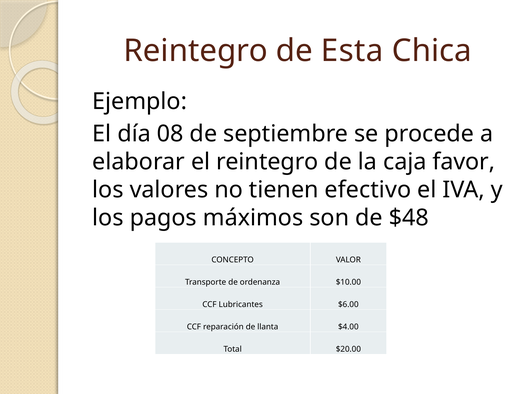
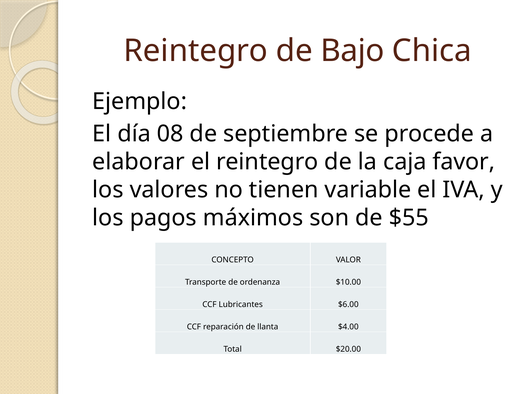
Esta: Esta -> Bajo
efectivo: efectivo -> variable
$48: $48 -> $55
